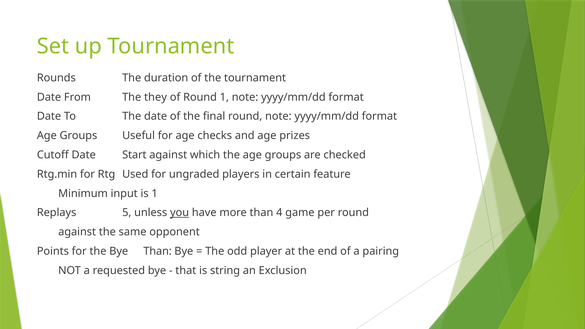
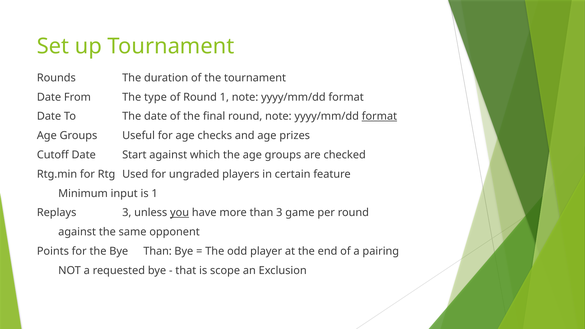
they: they -> type
format at (379, 116) underline: none -> present
Replays 5: 5 -> 3
than 4: 4 -> 3
string: string -> scope
